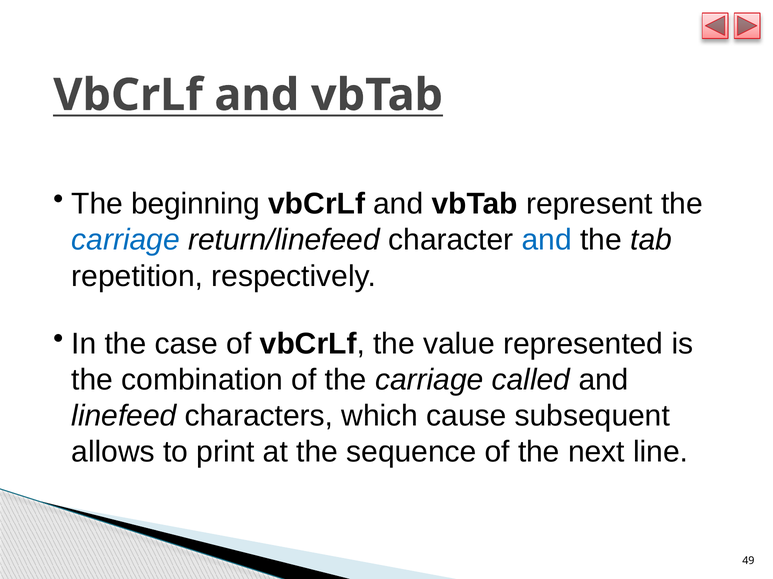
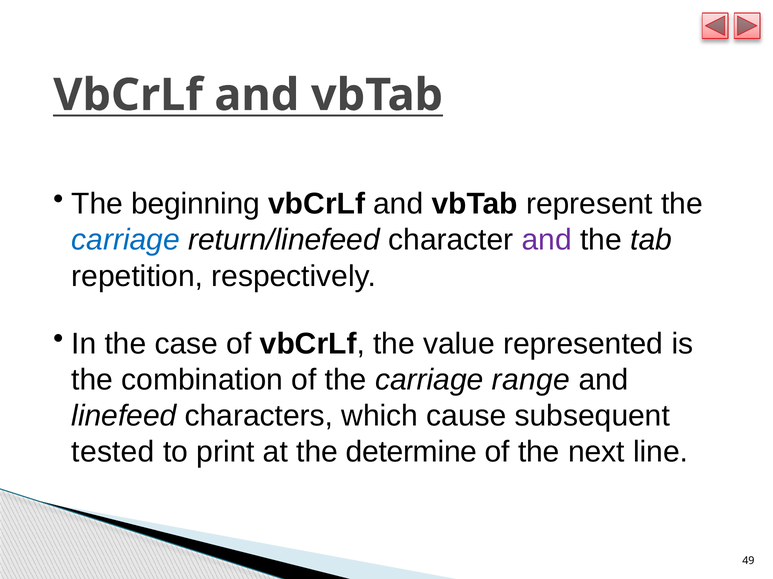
and at (547, 240) colour: blue -> purple
called: called -> range
allows: allows -> tested
sequence: sequence -> determine
